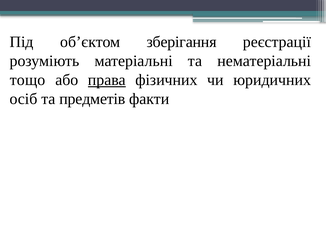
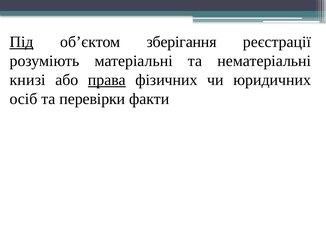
Під underline: none -> present
тощо: тощо -> книзі
предметів: предметів -> перевірки
